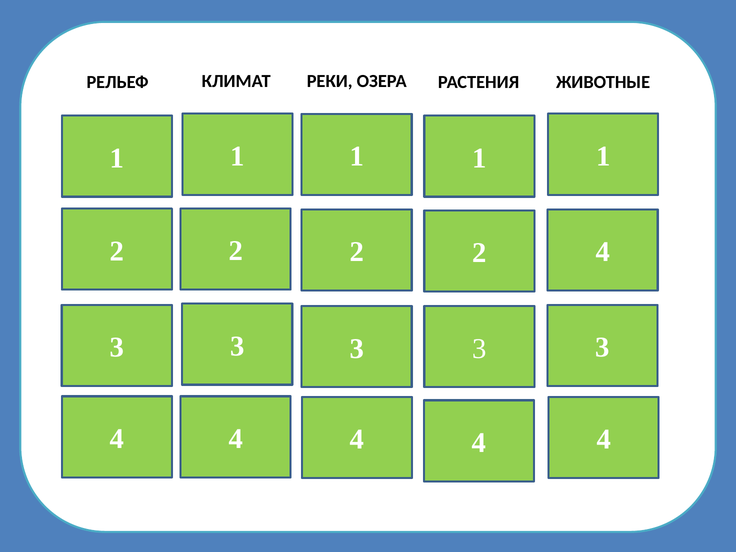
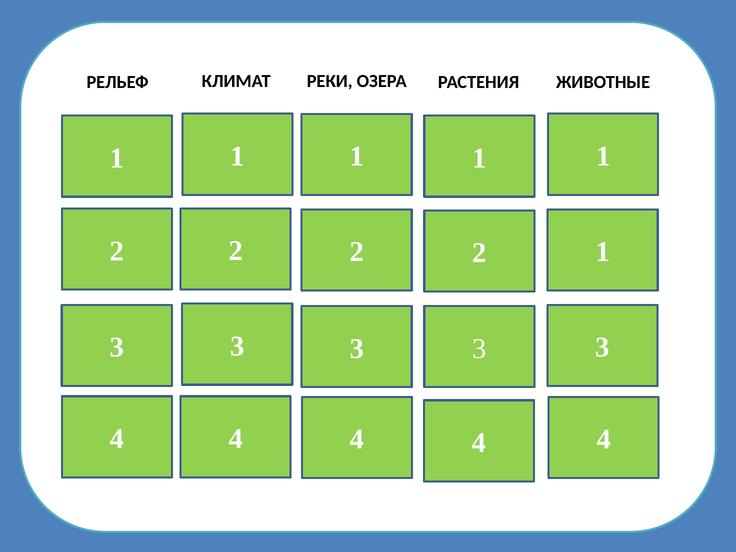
4 at (603, 252): 4 -> 1
